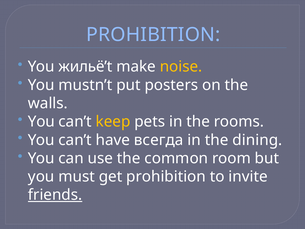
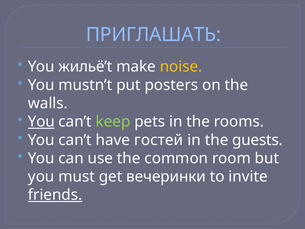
PROHIBITION at (153, 35): PROHIBITION -> ПРИГЛАШАТЬ
You at (41, 122) underline: none -> present
keep colour: yellow -> light green
всегда: всегда -> гостей
dining: dining -> guests
get prohibition: prohibition -> вечеринки
